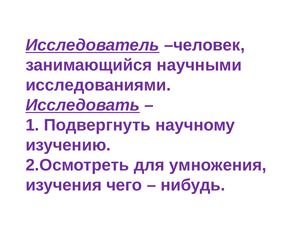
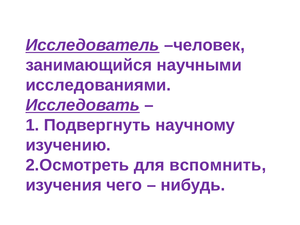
умножения: умножения -> вспомнить
